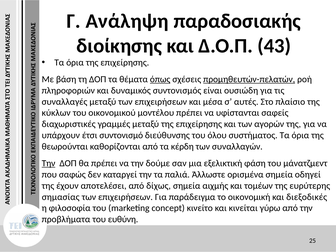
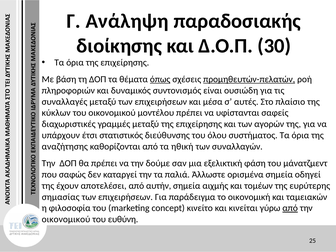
43: 43 -> 30
συντονισμό: συντονισμό -> στατιστικός
θεωρούνται: θεωρούνται -> αναζήτησης
κέρδη: κέρδη -> ηθική
Την at (49, 163) underline: present -> none
δίχως: δίχως -> αυτήν
διεξοδικές: διεξοδικές -> ταμειακών
από at (290, 208) underline: none -> present
προβλήματα at (66, 219): προβλήματα -> οικονομικού
